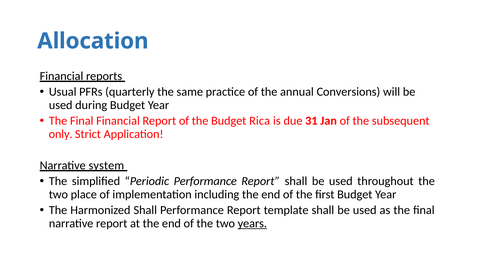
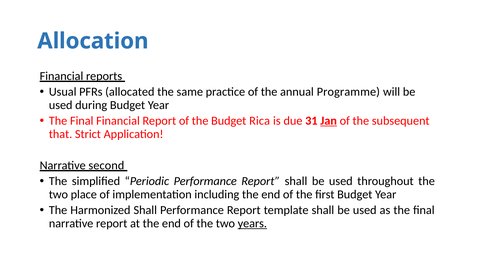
quarterly: quarterly -> allocated
Conversions: Conversions -> Programme
Jan underline: none -> present
only: only -> that
system: system -> second
